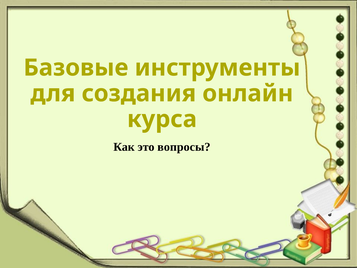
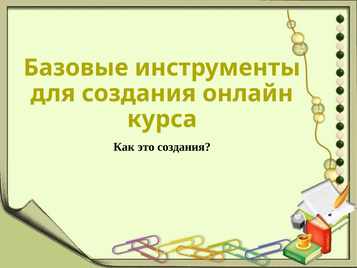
это вопросы: вопросы -> создания
